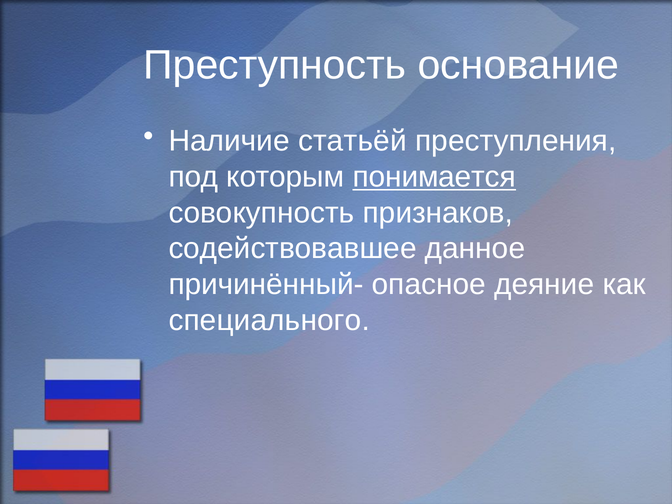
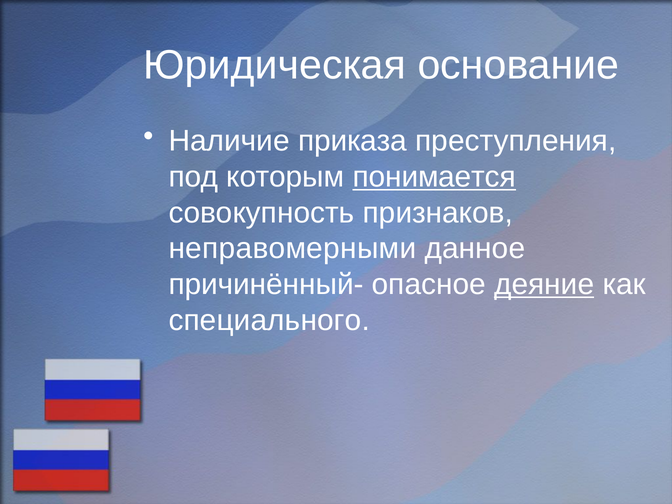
Преступность: Преступность -> Юридическая
статьёй: статьёй -> приказа
содействовавшее: содействовавшее -> неправомерными
деяние underline: none -> present
